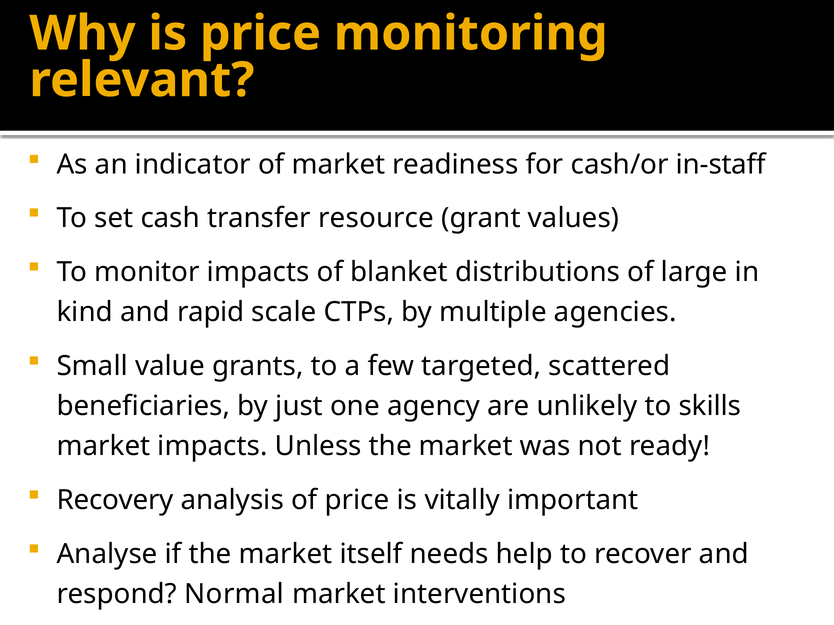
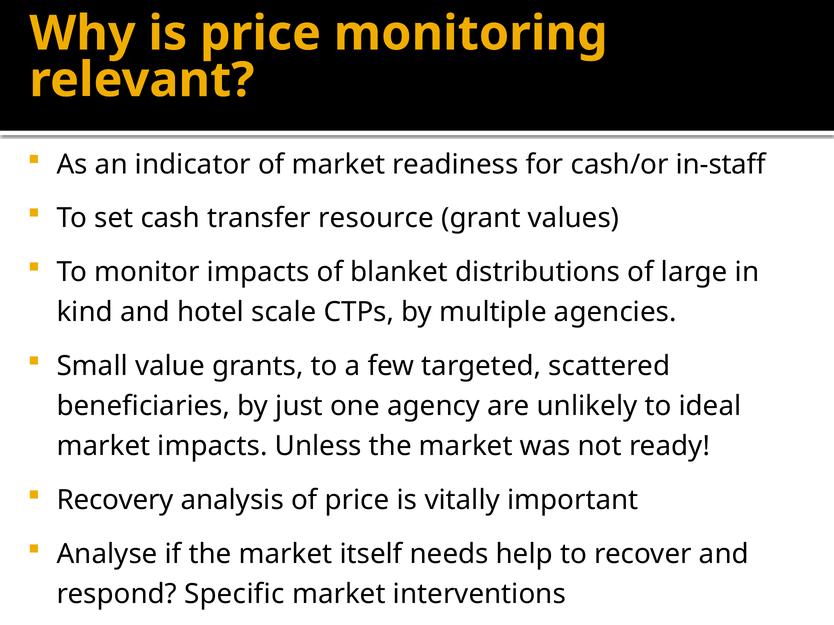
rapid: rapid -> hotel
skills: skills -> ideal
Normal: Normal -> Specific
